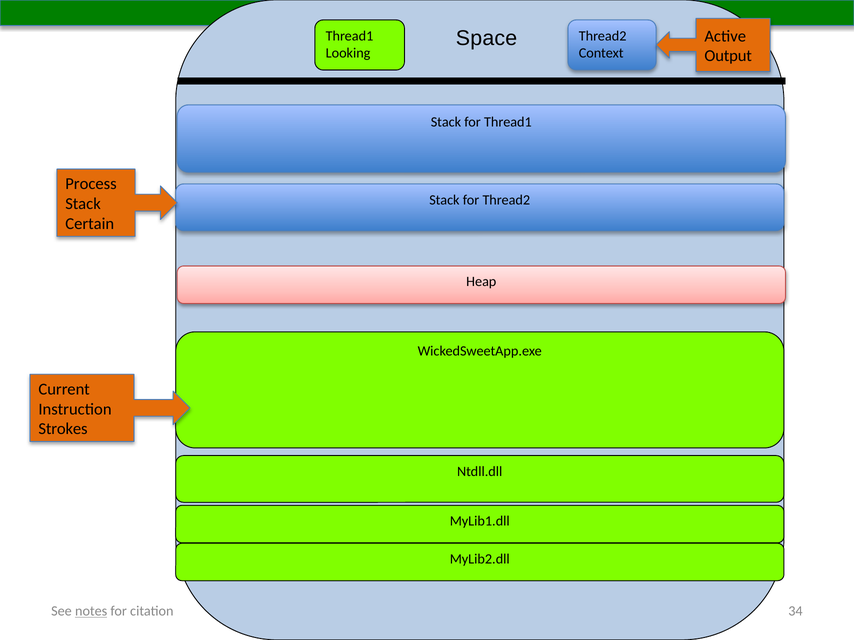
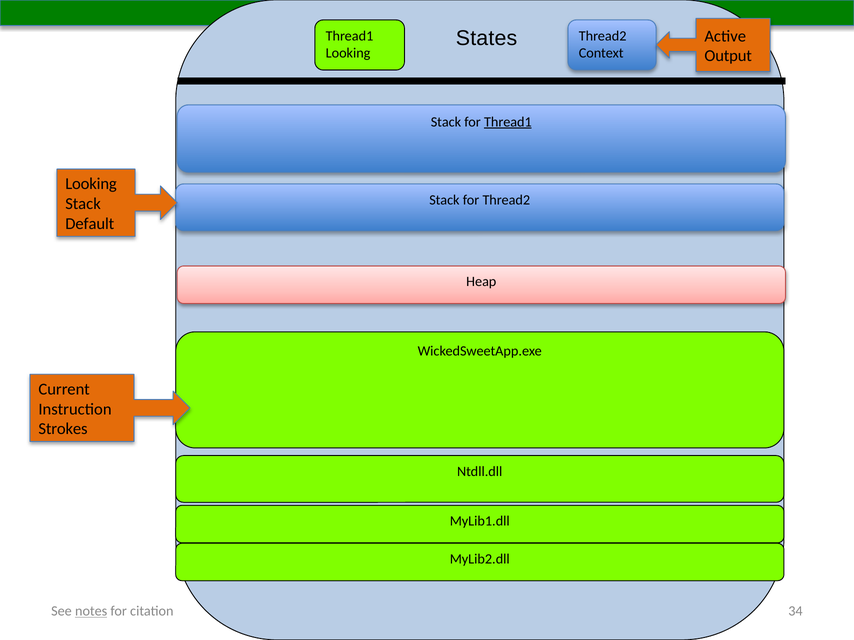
Space: Space -> States
Thread1 at (508, 122) underline: none -> present
Process at (91, 184): Process -> Looking
Certain: Certain -> Default
